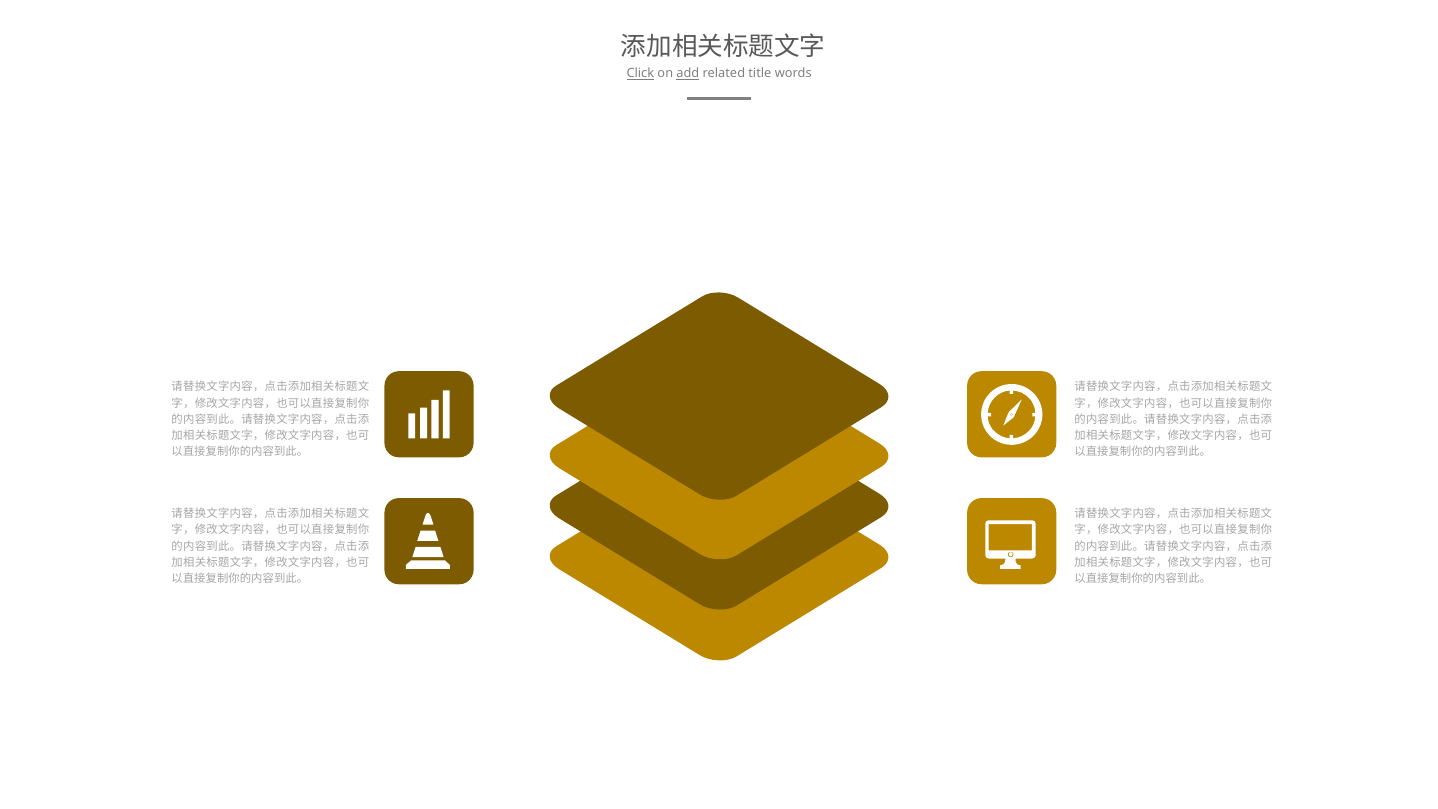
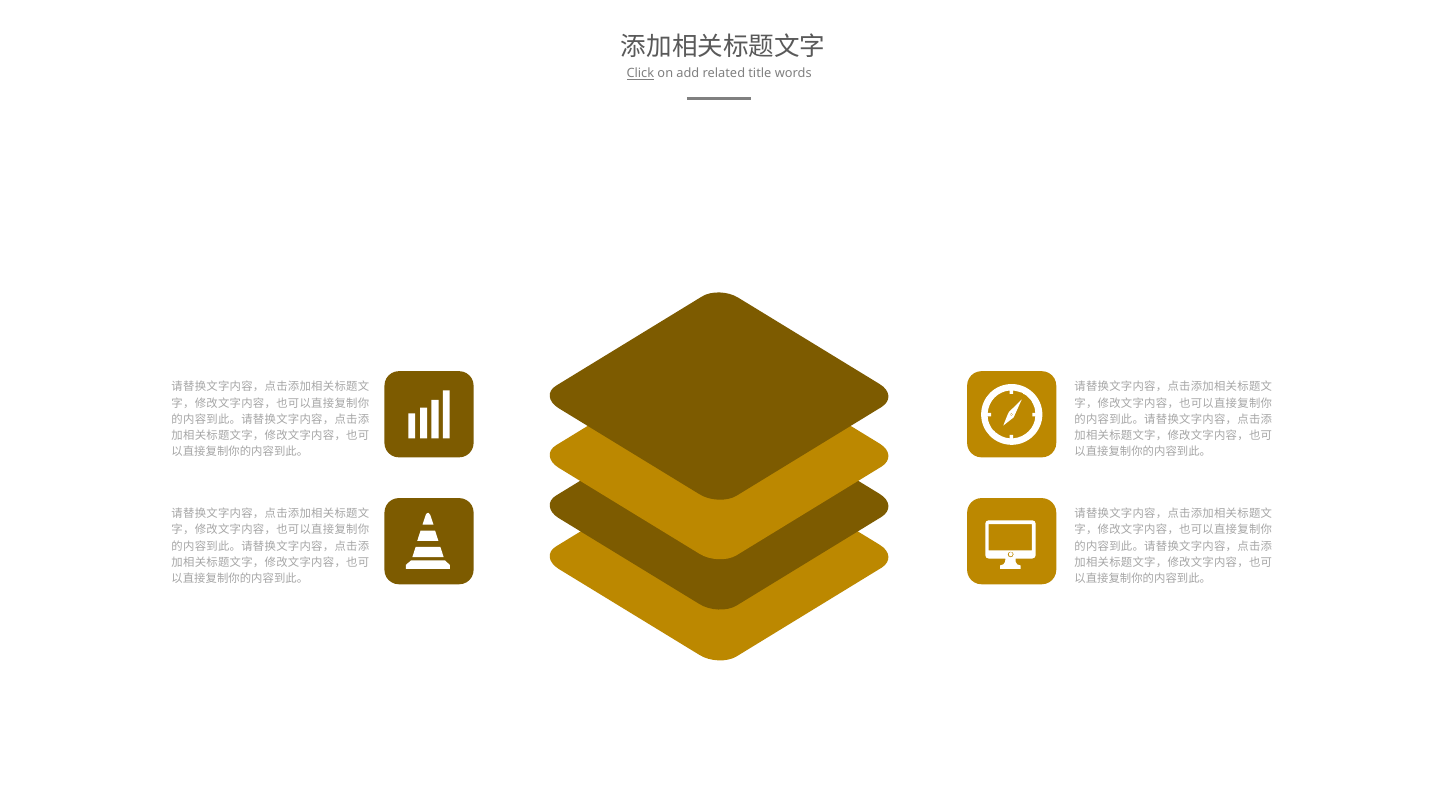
add underline: present -> none
